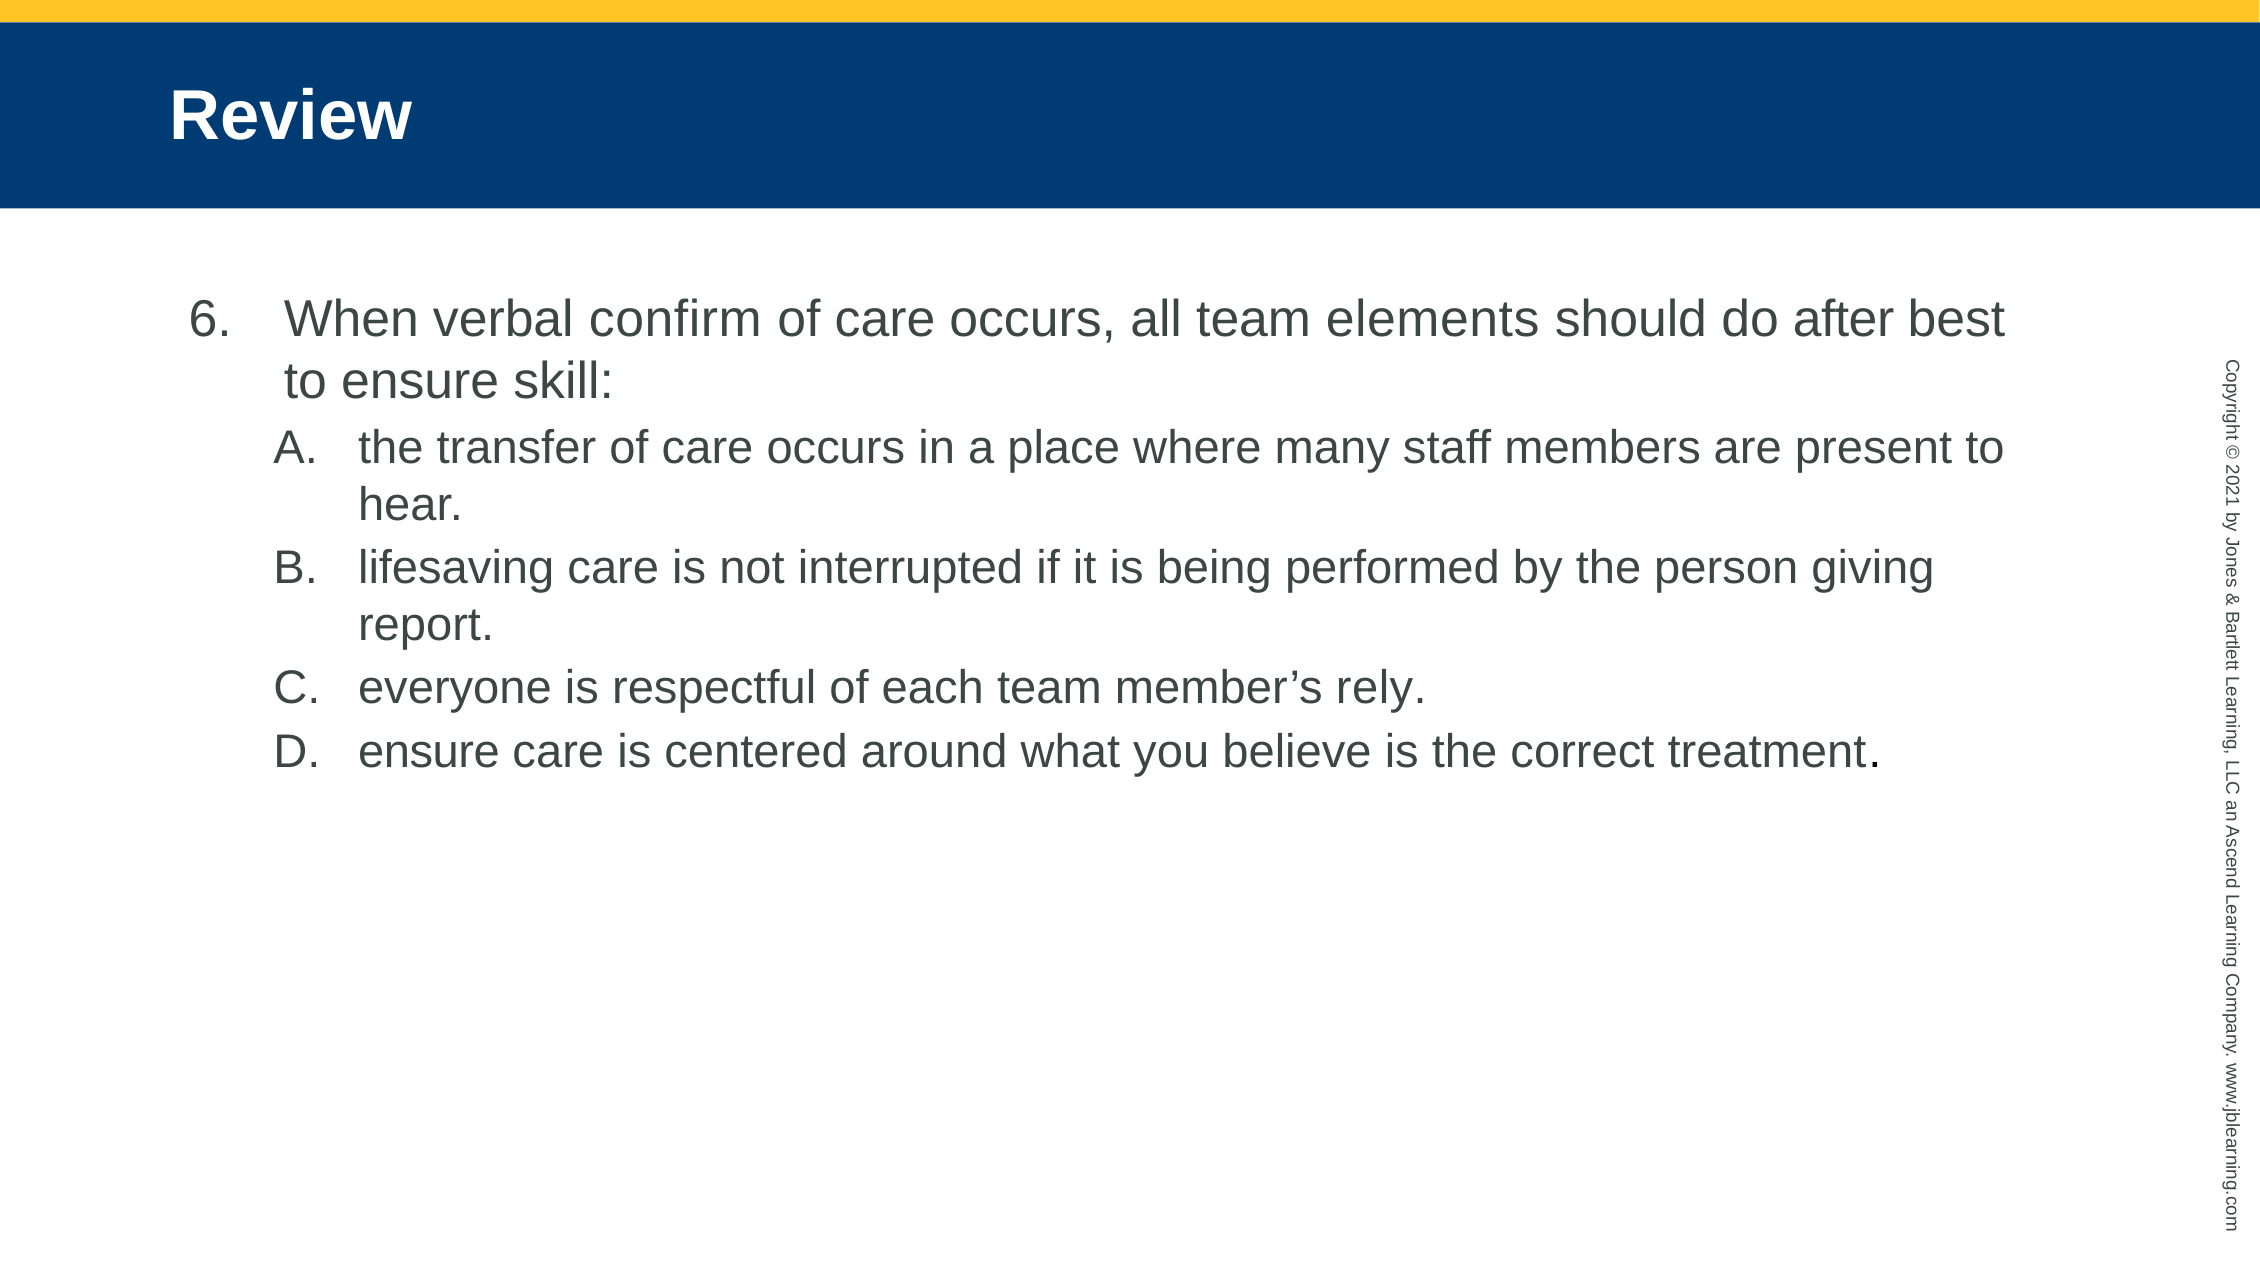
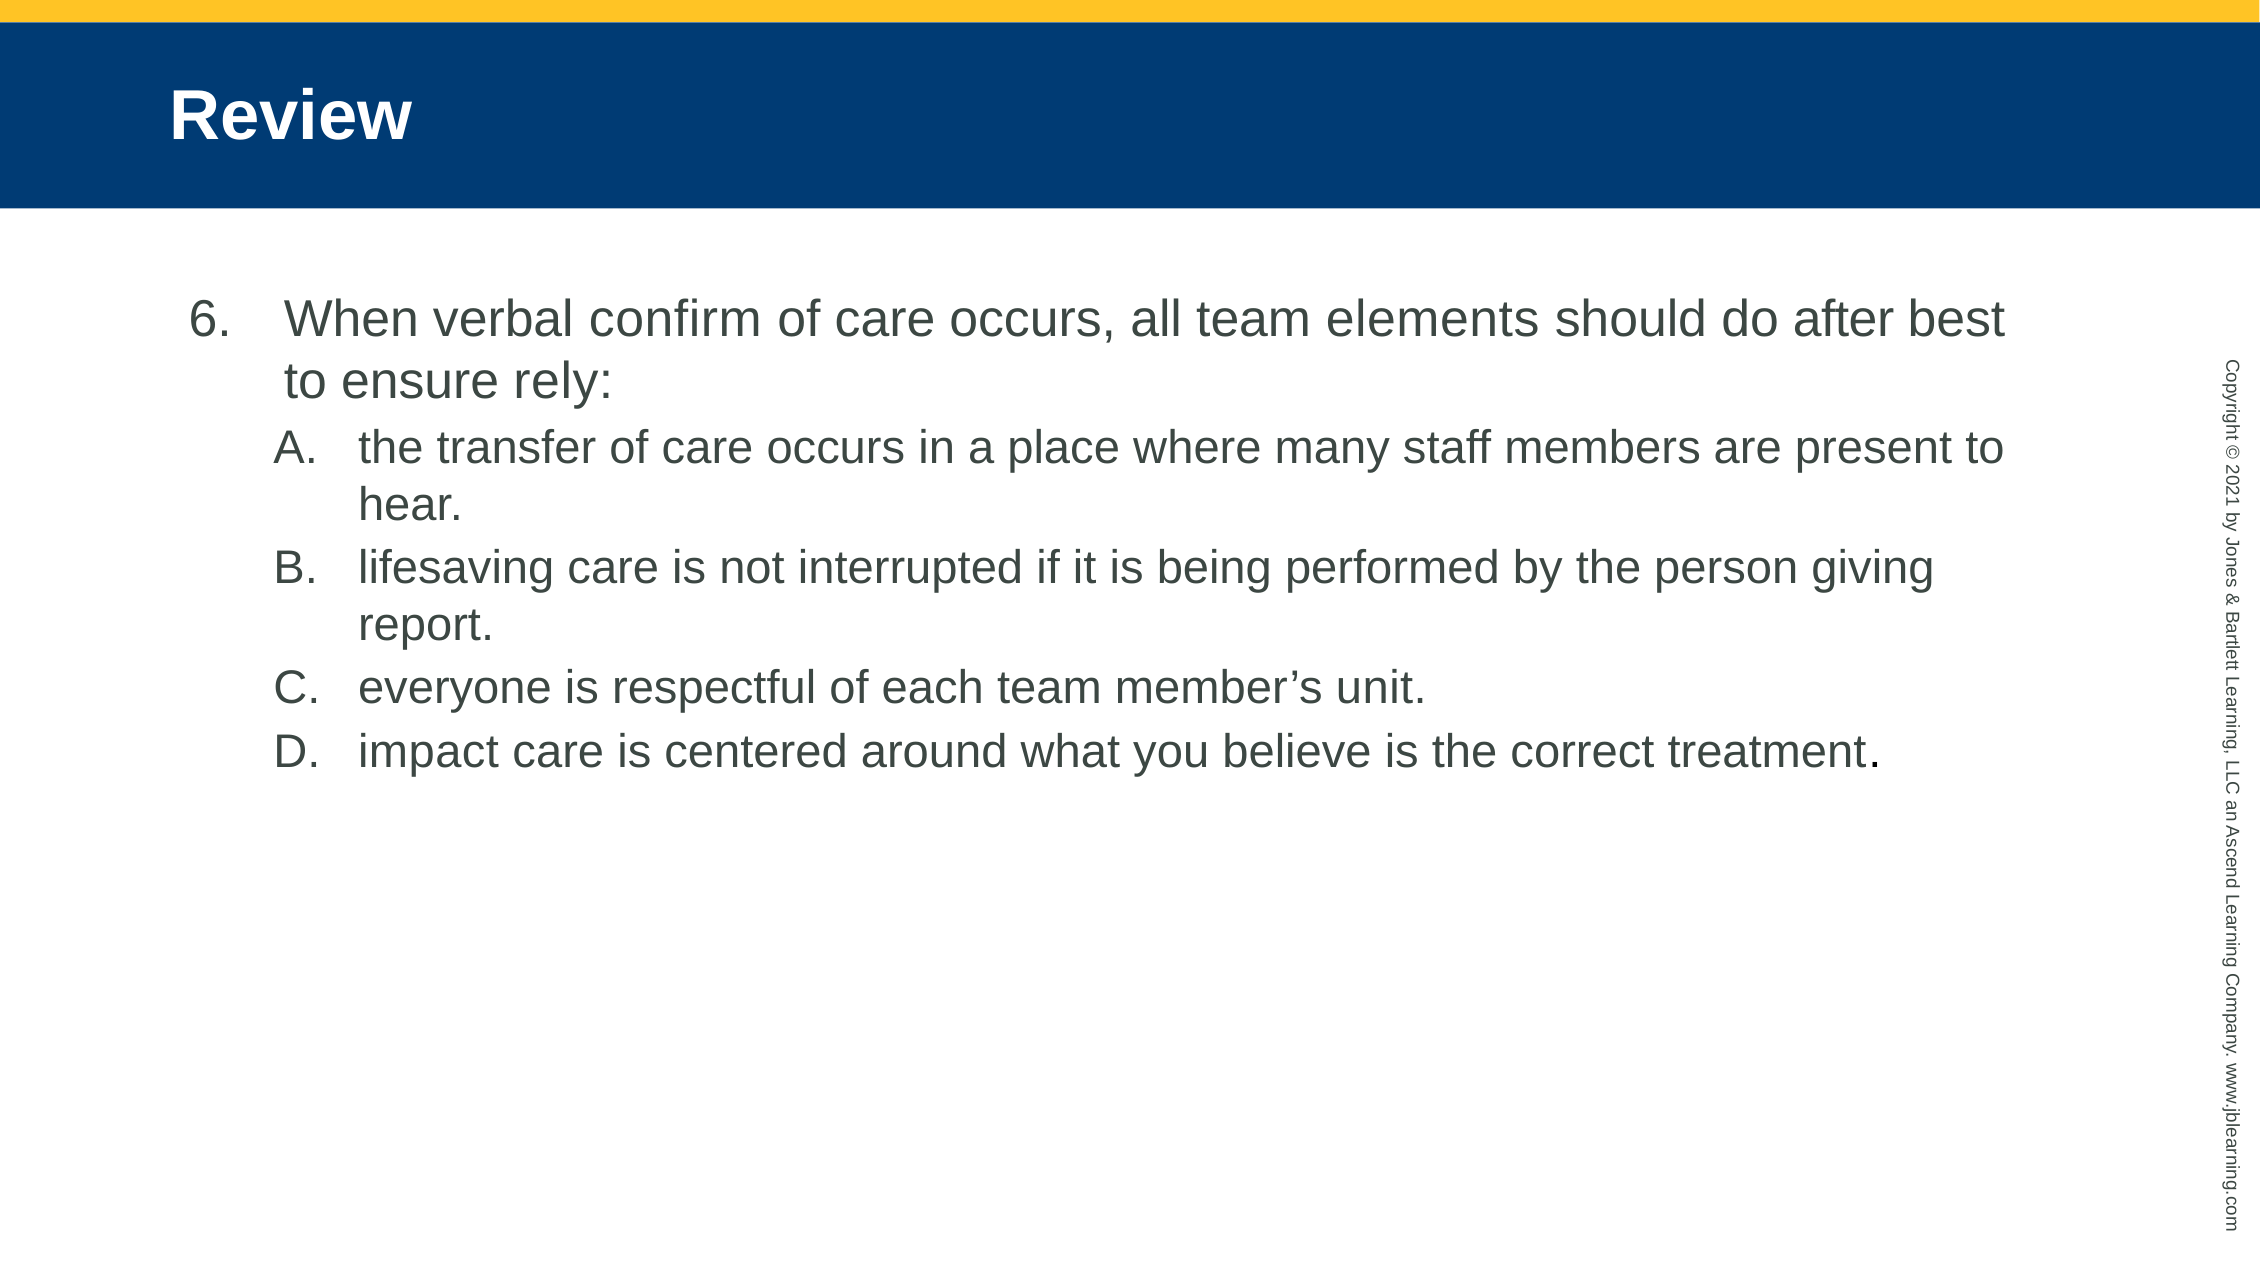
skill: skill -> rely
rely: rely -> unit
ensure at (429, 752): ensure -> impact
